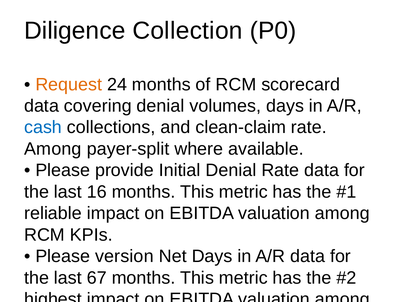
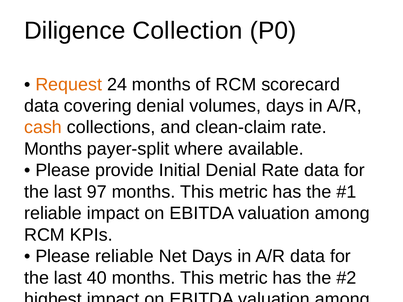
cash at (43, 128) colour: blue -> orange
Among at (53, 149): Among -> Months
16: 16 -> 97
Please version: version -> reliable
67: 67 -> 40
